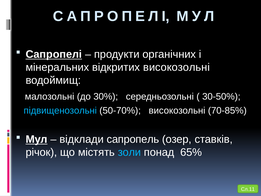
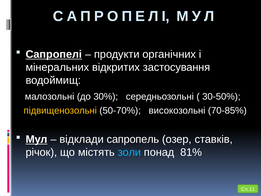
відкритих високозольні: високозольні -> застосування
підвищенозольні colour: light blue -> yellow
65%: 65% -> 81%
